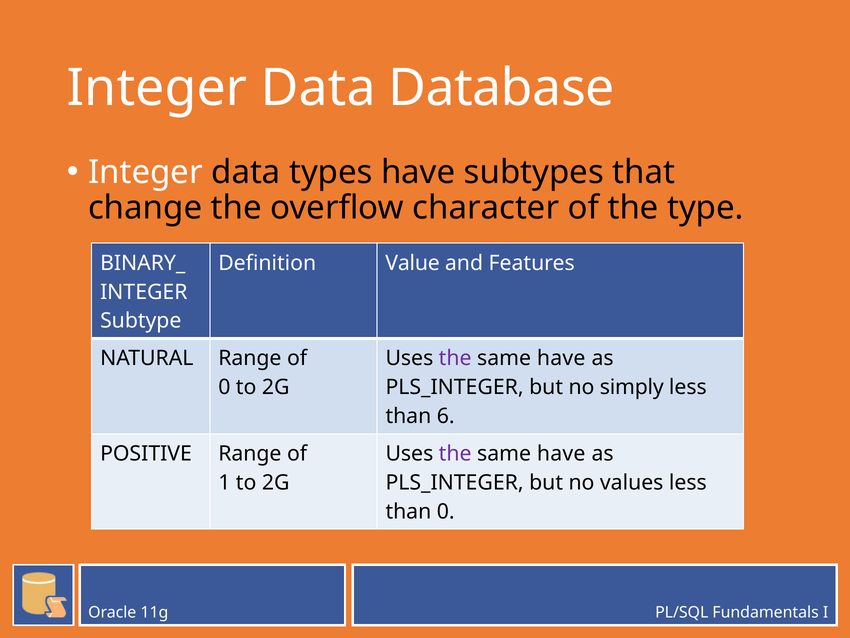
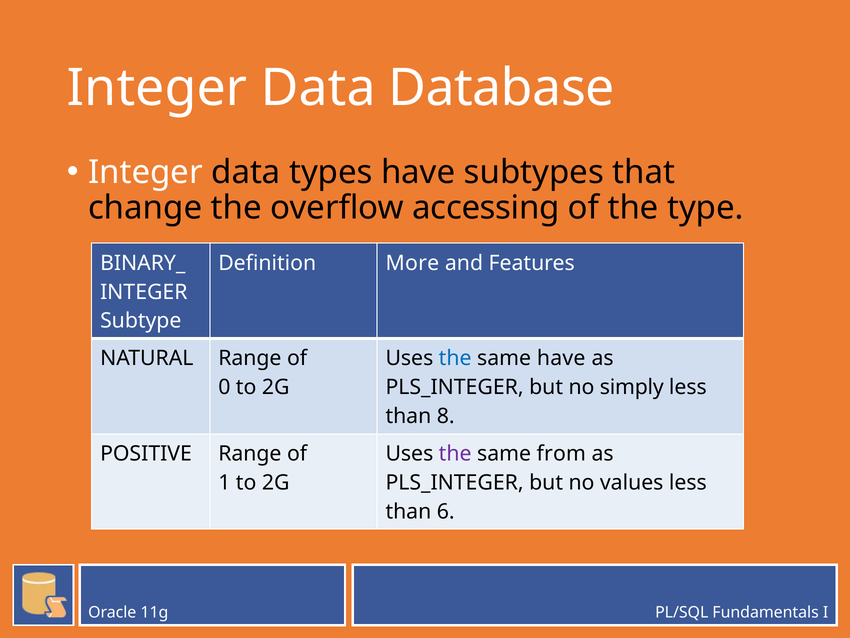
character: character -> accessing
Value: Value -> More
the at (455, 358) colour: purple -> blue
6: 6 -> 8
have at (561, 453): have -> from
than 0: 0 -> 6
